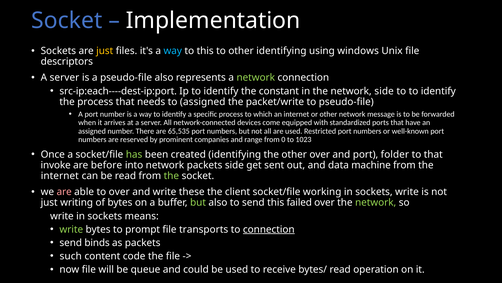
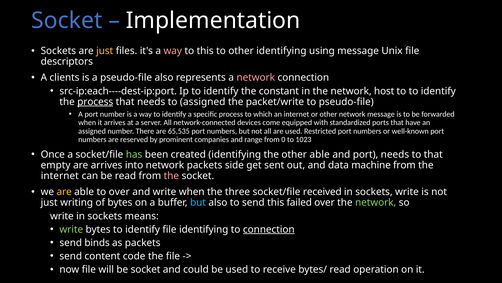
way at (173, 51) colour: light blue -> pink
using windows: windows -> message
server at (64, 78): server -> clients
network at (256, 78) colour: light green -> pink
network side: side -> host
process at (95, 102) underline: none -> present
other over: over -> able
port folder: folder -> needs
invoke: invoke -> empty
are before: before -> arrives
the at (171, 176) colour: light green -> pink
are at (64, 192) colour: pink -> yellow
write these: these -> when
client: client -> three
working: working -> received
but at (198, 202) colour: light green -> light blue
bytes to prompt: prompt -> identify
file transports: transports -> identifying
such at (71, 256): such -> send
be queue: queue -> socket
